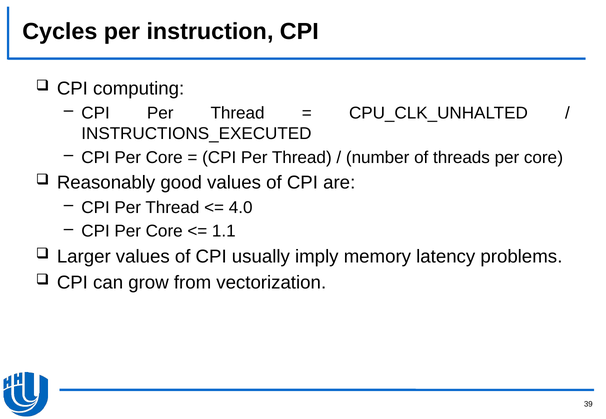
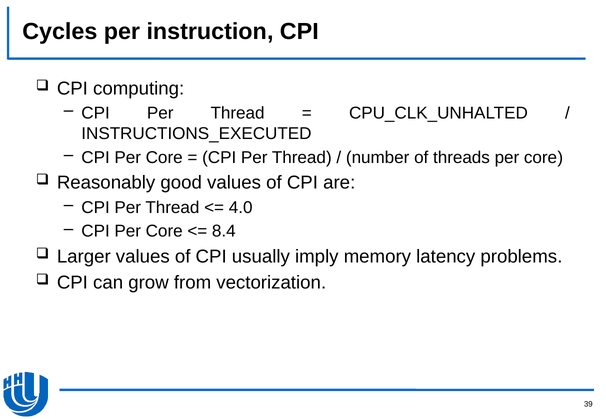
1.1: 1.1 -> 8.4
